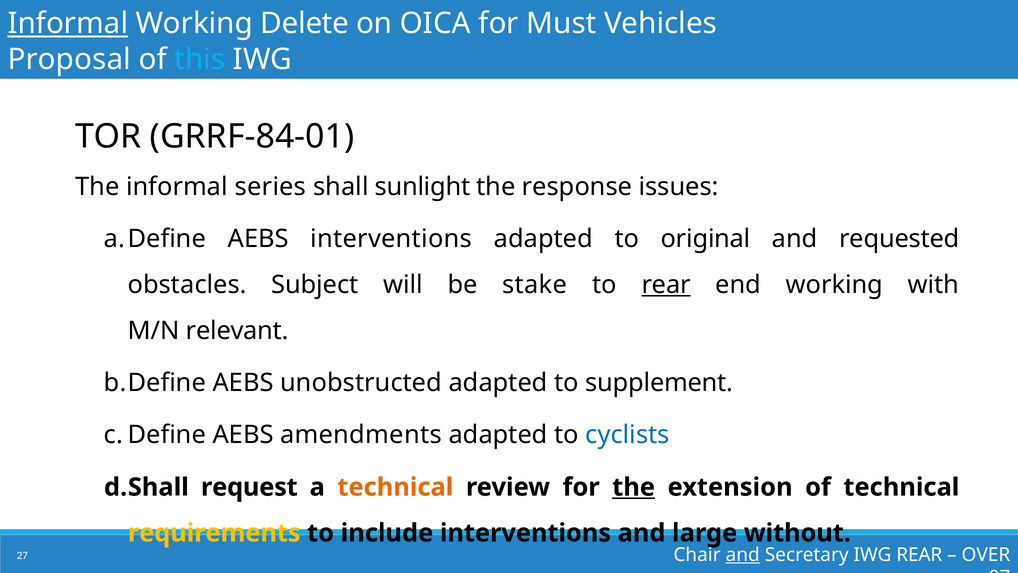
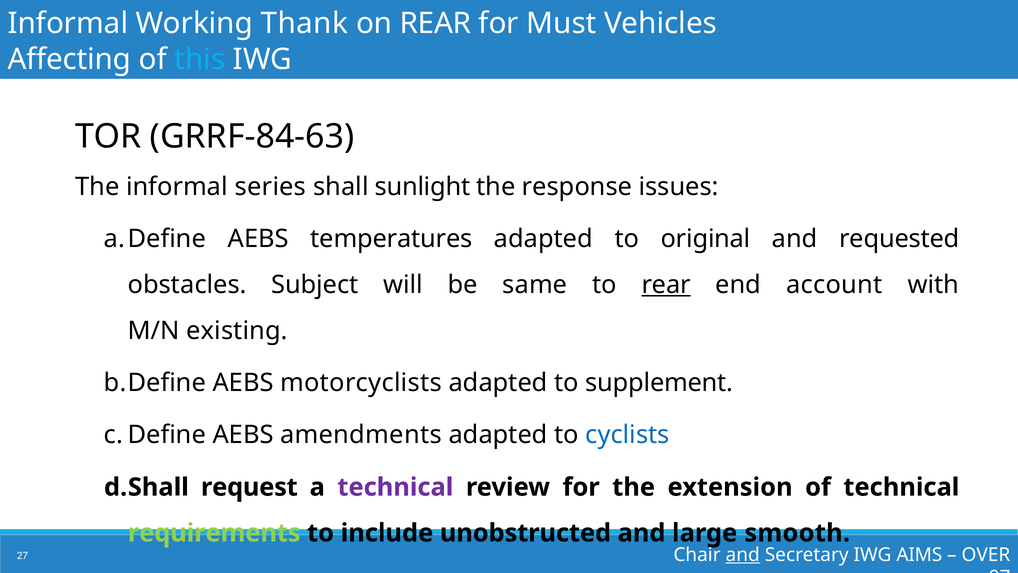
Informal at (68, 24) underline: present -> none
Delete: Delete -> Thank
on OICA: OICA -> REAR
Proposal: Proposal -> Affecting
GRRF-84-01: GRRF-84-01 -> GRRF-84-63
AEBS interventions: interventions -> temperatures
stake: stake -> same
end working: working -> account
relevant: relevant -> existing
unobstructed: unobstructed -> motorcyclists
technical at (395, 487) colour: orange -> purple
the at (634, 487) underline: present -> none
requirements colour: yellow -> light green
include interventions: interventions -> unobstructed
without: without -> smooth
IWG REAR: REAR -> AIMS
